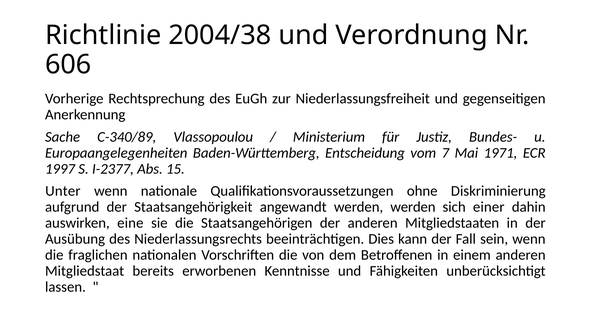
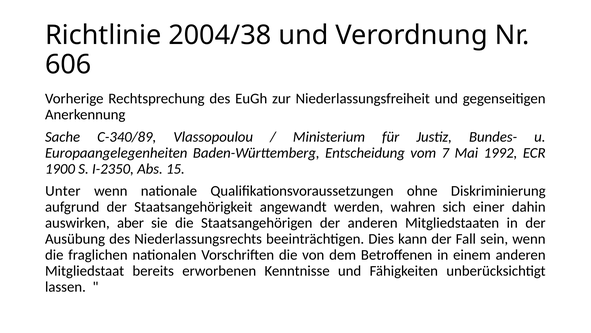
1971: 1971 -> 1992
1997: 1997 -> 1900
I-2377: I-2377 -> I-2350
werden werden: werden -> wahren
eine: eine -> aber
